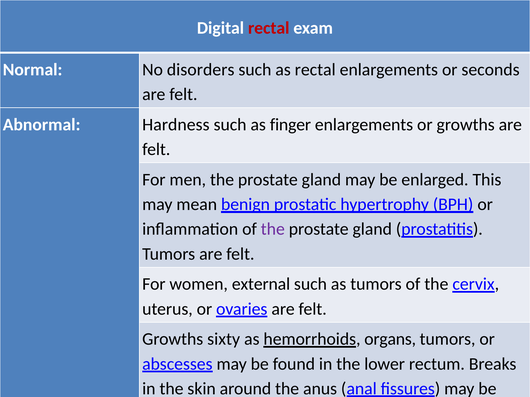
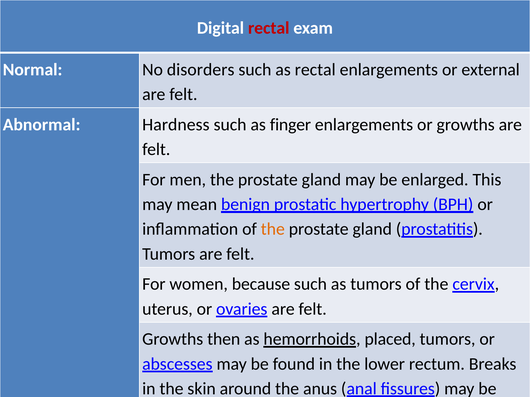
seconds: seconds -> external
the at (273, 229) colour: purple -> orange
external: external -> because
sixty: sixty -> then
organs: organs -> placed
